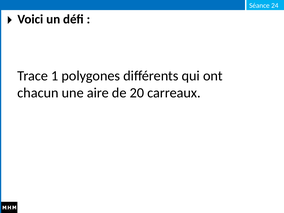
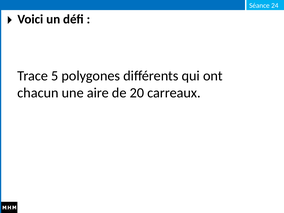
1: 1 -> 5
